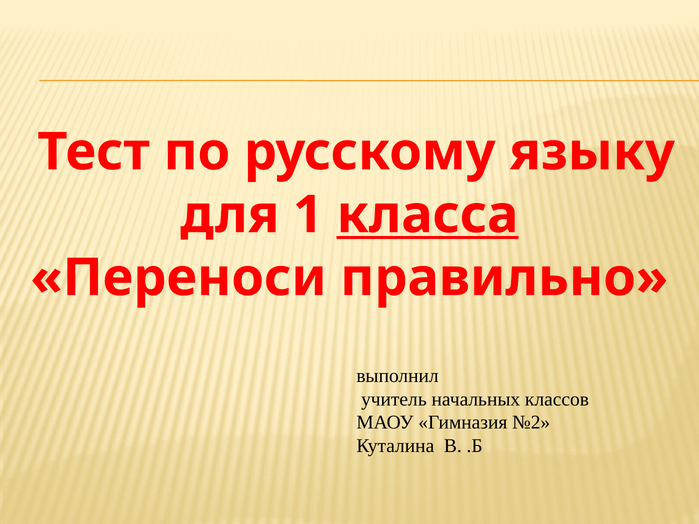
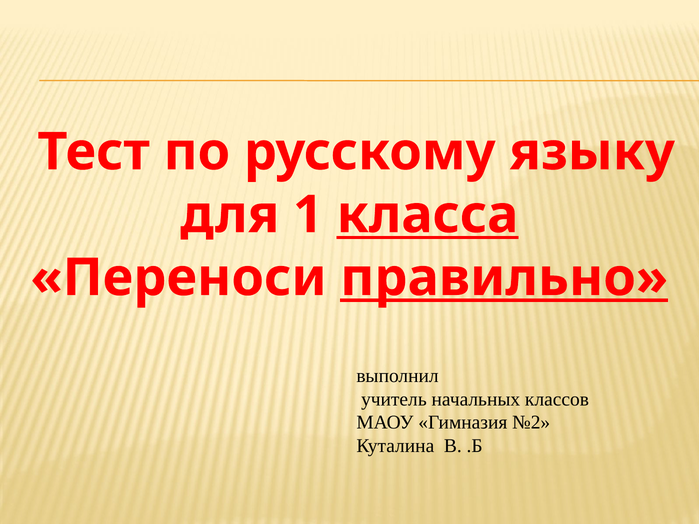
правильно underline: none -> present
